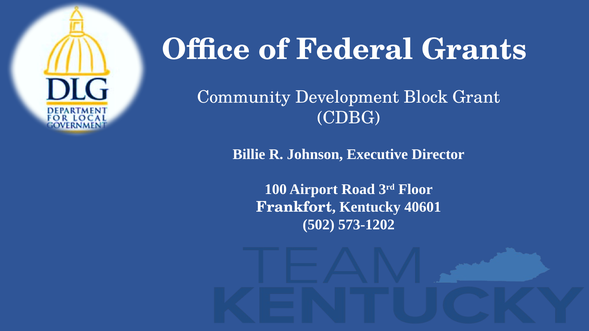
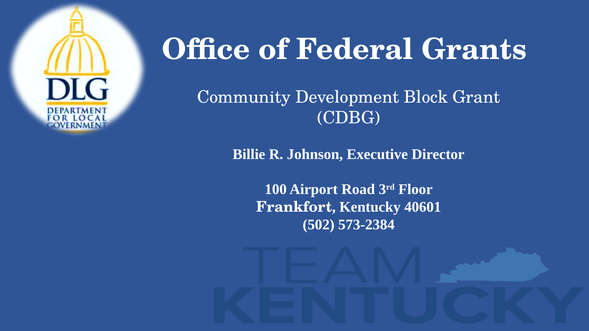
573-1202: 573-1202 -> 573-2384
